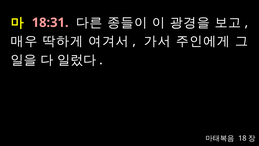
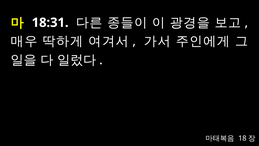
18:31 colour: pink -> white
